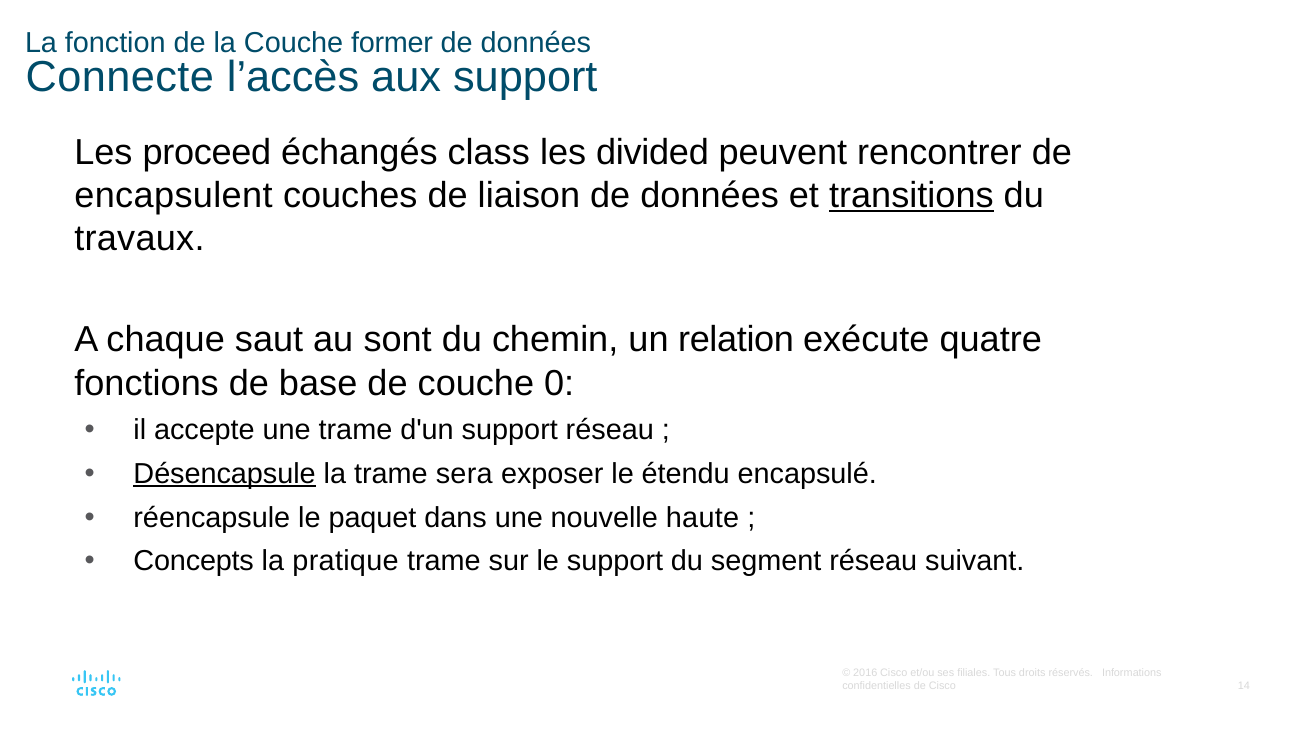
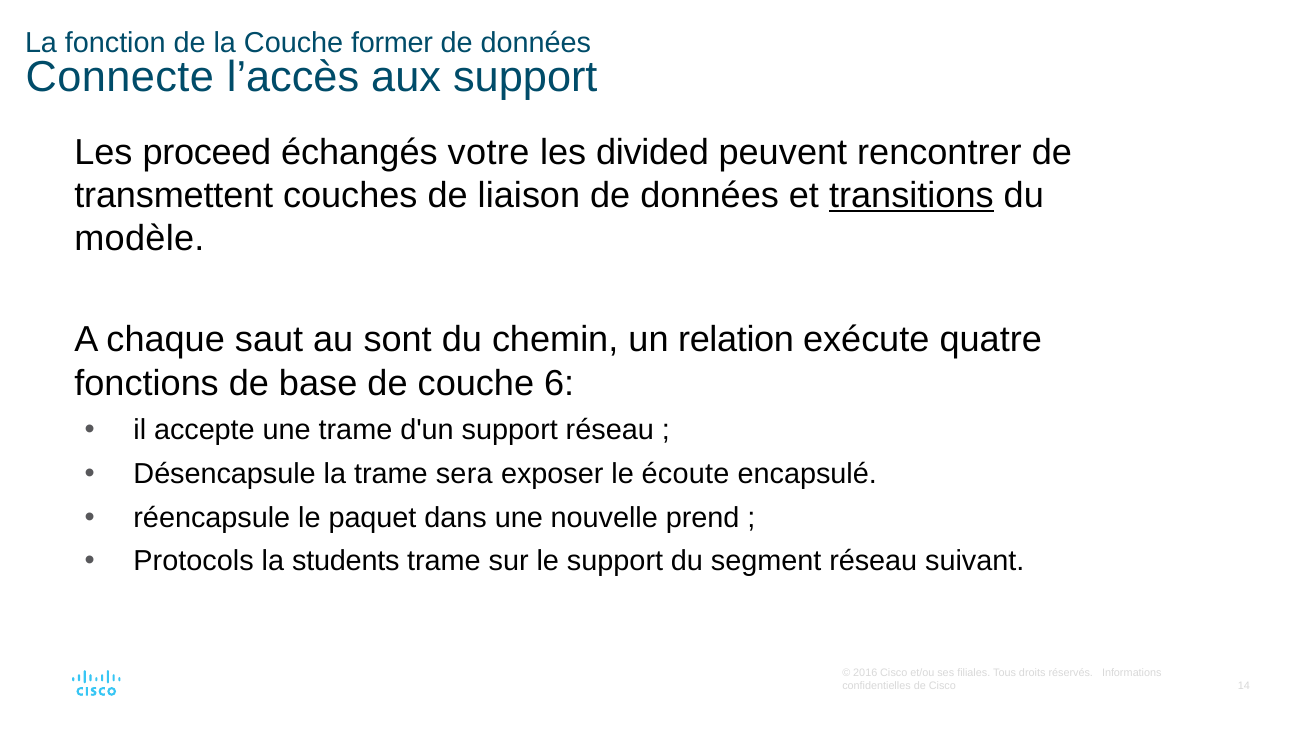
class: class -> votre
encapsulent: encapsulent -> transmettent
travaux: travaux -> modèle
0: 0 -> 6
Désencapsule underline: present -> none
étendu: étendu -> écoute
haute: haute -> prend
Concepts: Concepts -> Protocols
pratique: pratique -> students
